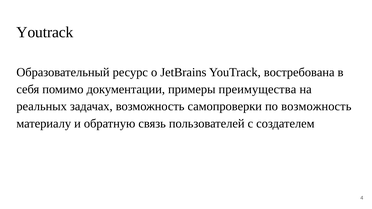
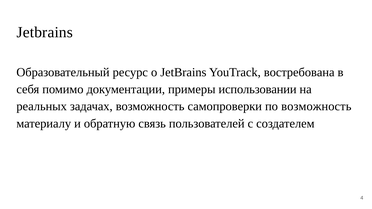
Youtrack at (45, 32): Youtrack -> Jetbrains
преимущества: преимущества -> использовании
